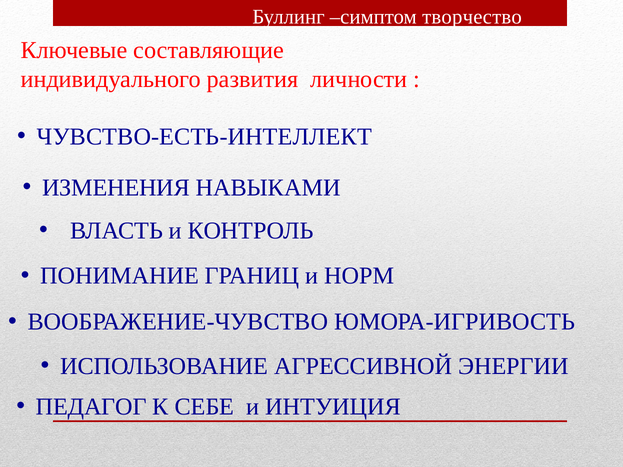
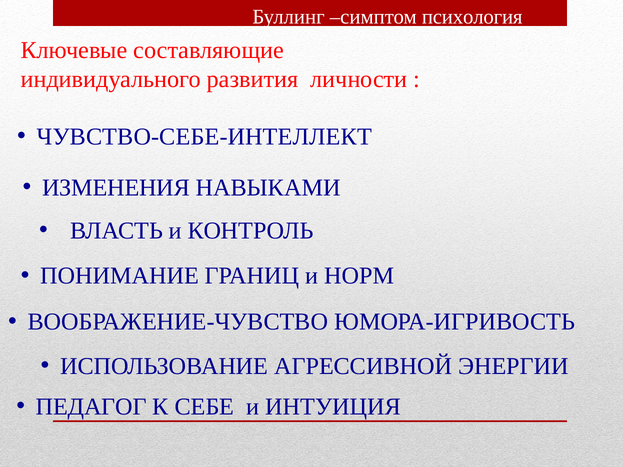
творчество: творчество -> психология
ЧУВСТВО-ЕСТЬ-ИНТЕЛЛЕКТ: ЧУВСТВО-ЕСТЬ-ИНТЕЛЛЕКТ -> ЧУВСТВО-СЕБЕ-ИНТЕЛЛЕКТ
